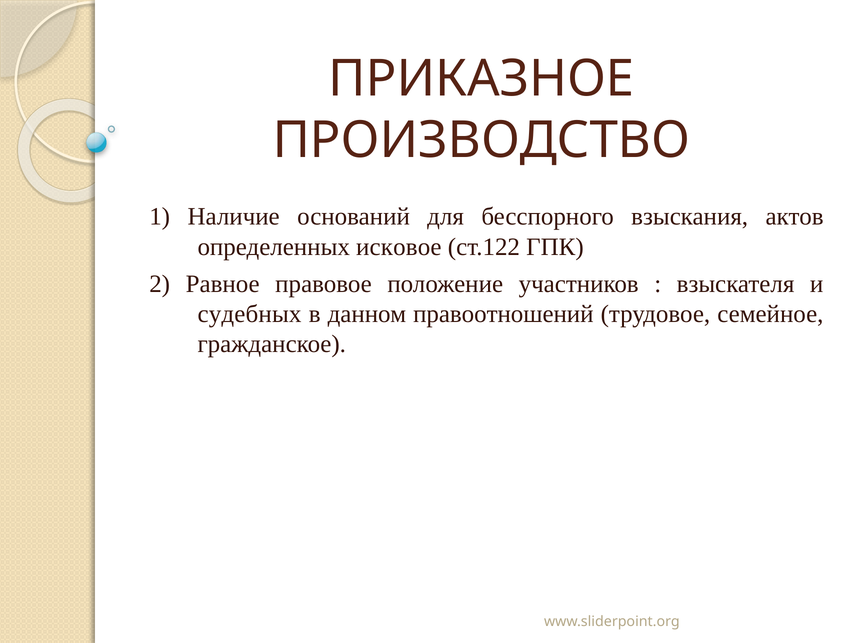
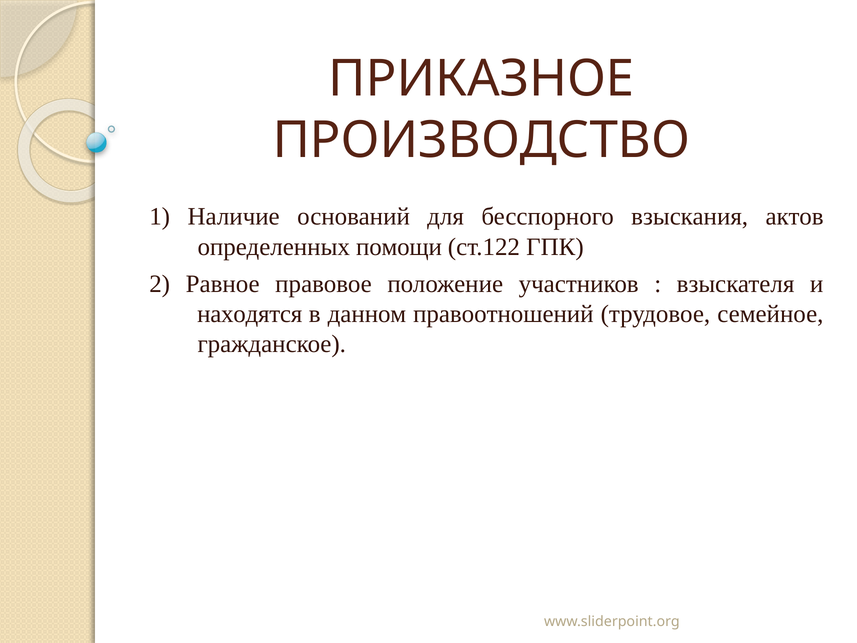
исковое: исковое -> помощи
судебных: судебных -> находятся
